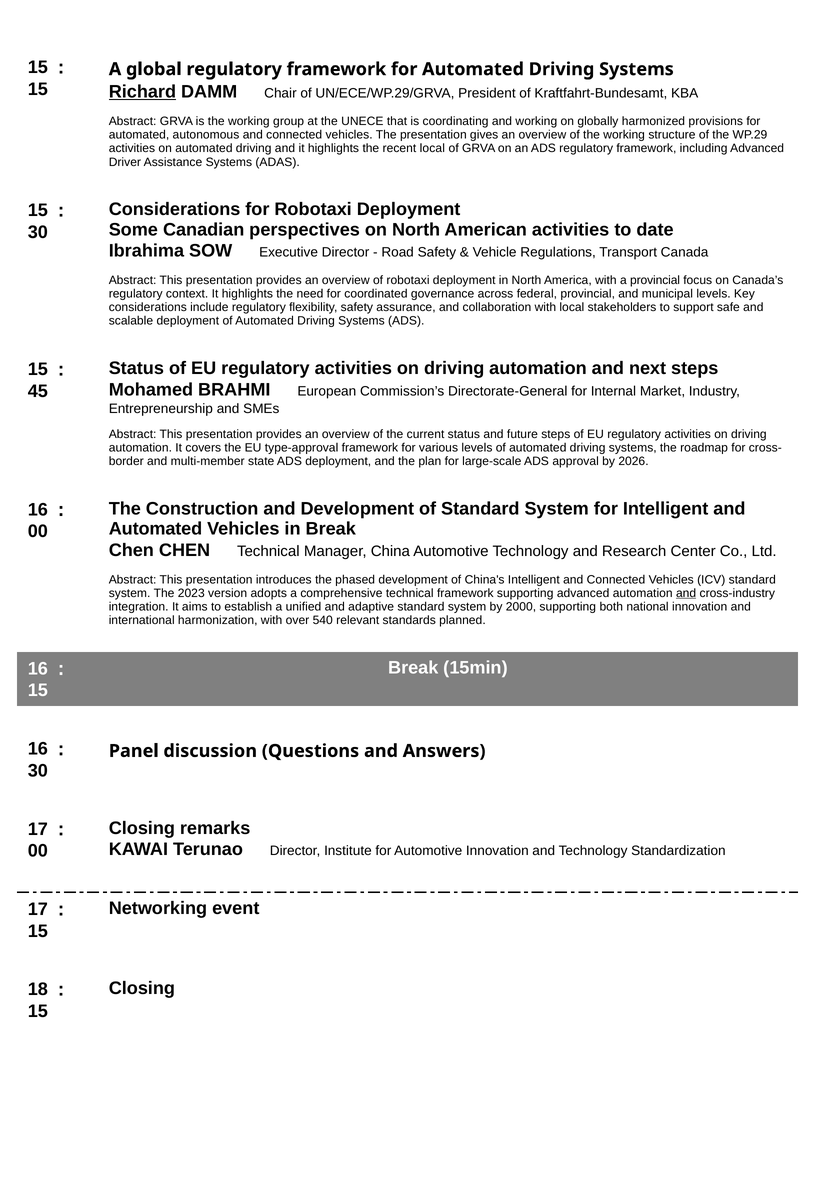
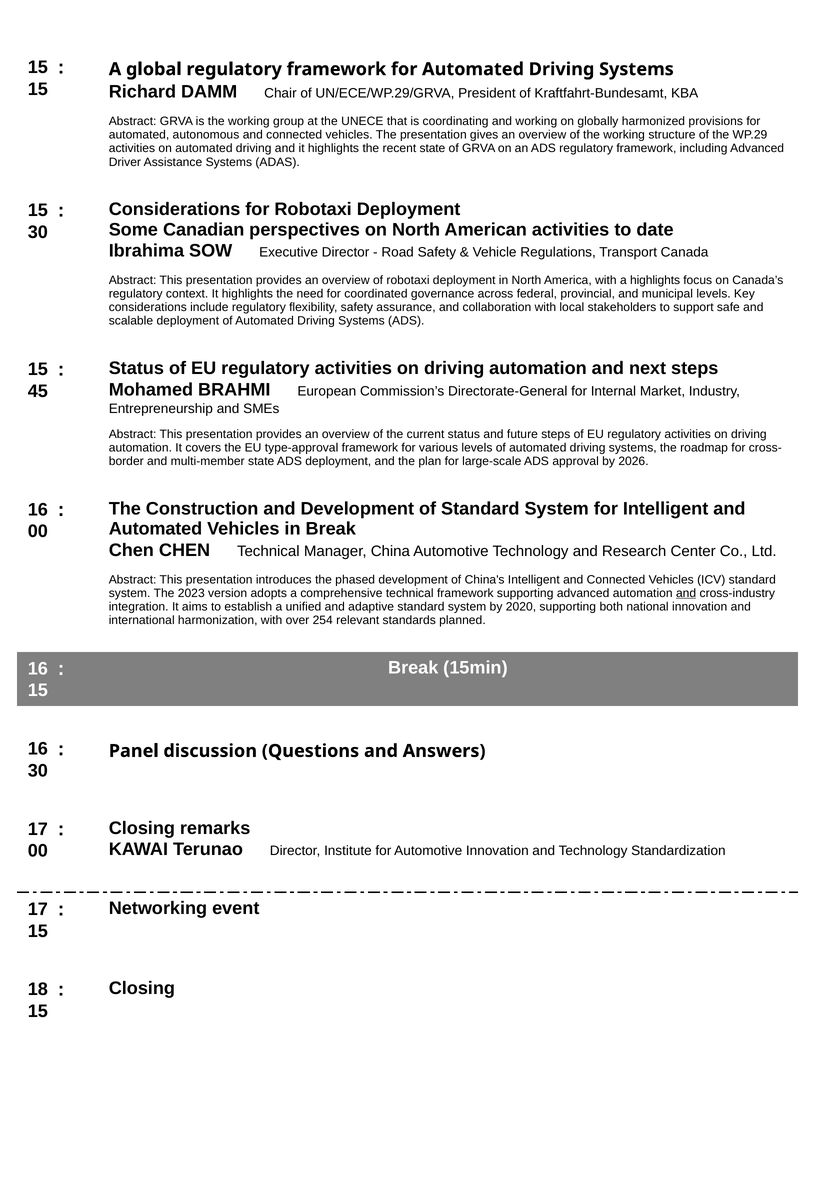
Richard underline: present -> none
recent local: local -> state
a provincial: provincial -> highlights
2000: 2000 -> 2020
540: 540 -> 254
